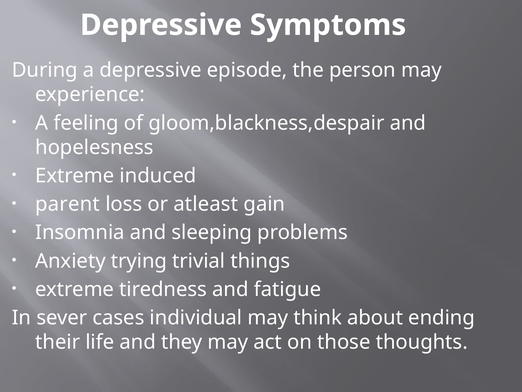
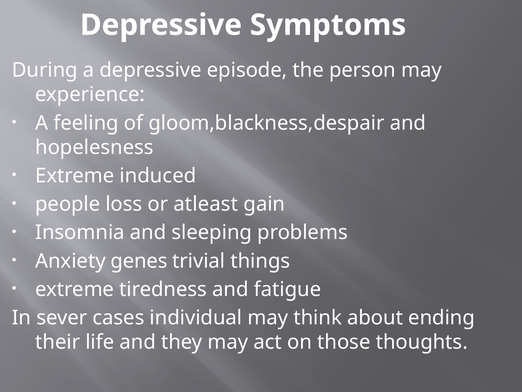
parent: parent -> people
trying: trying -> genes
